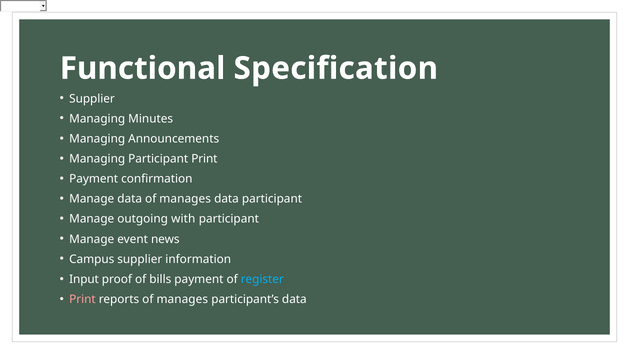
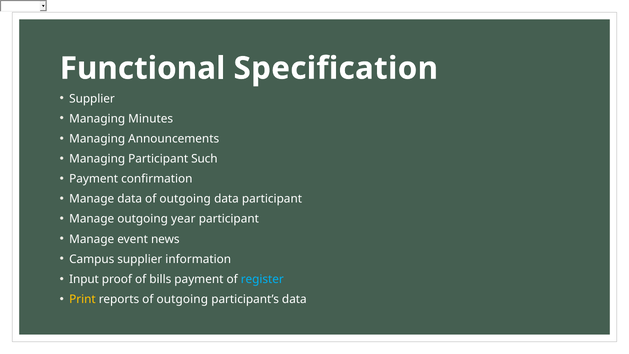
Participant Print: Print -> Such
data of manages: manages -> outgoing
with: with -> year
Print at (82, 299) colour: pink -> yellow
reports of manages: manages -> outgoing
